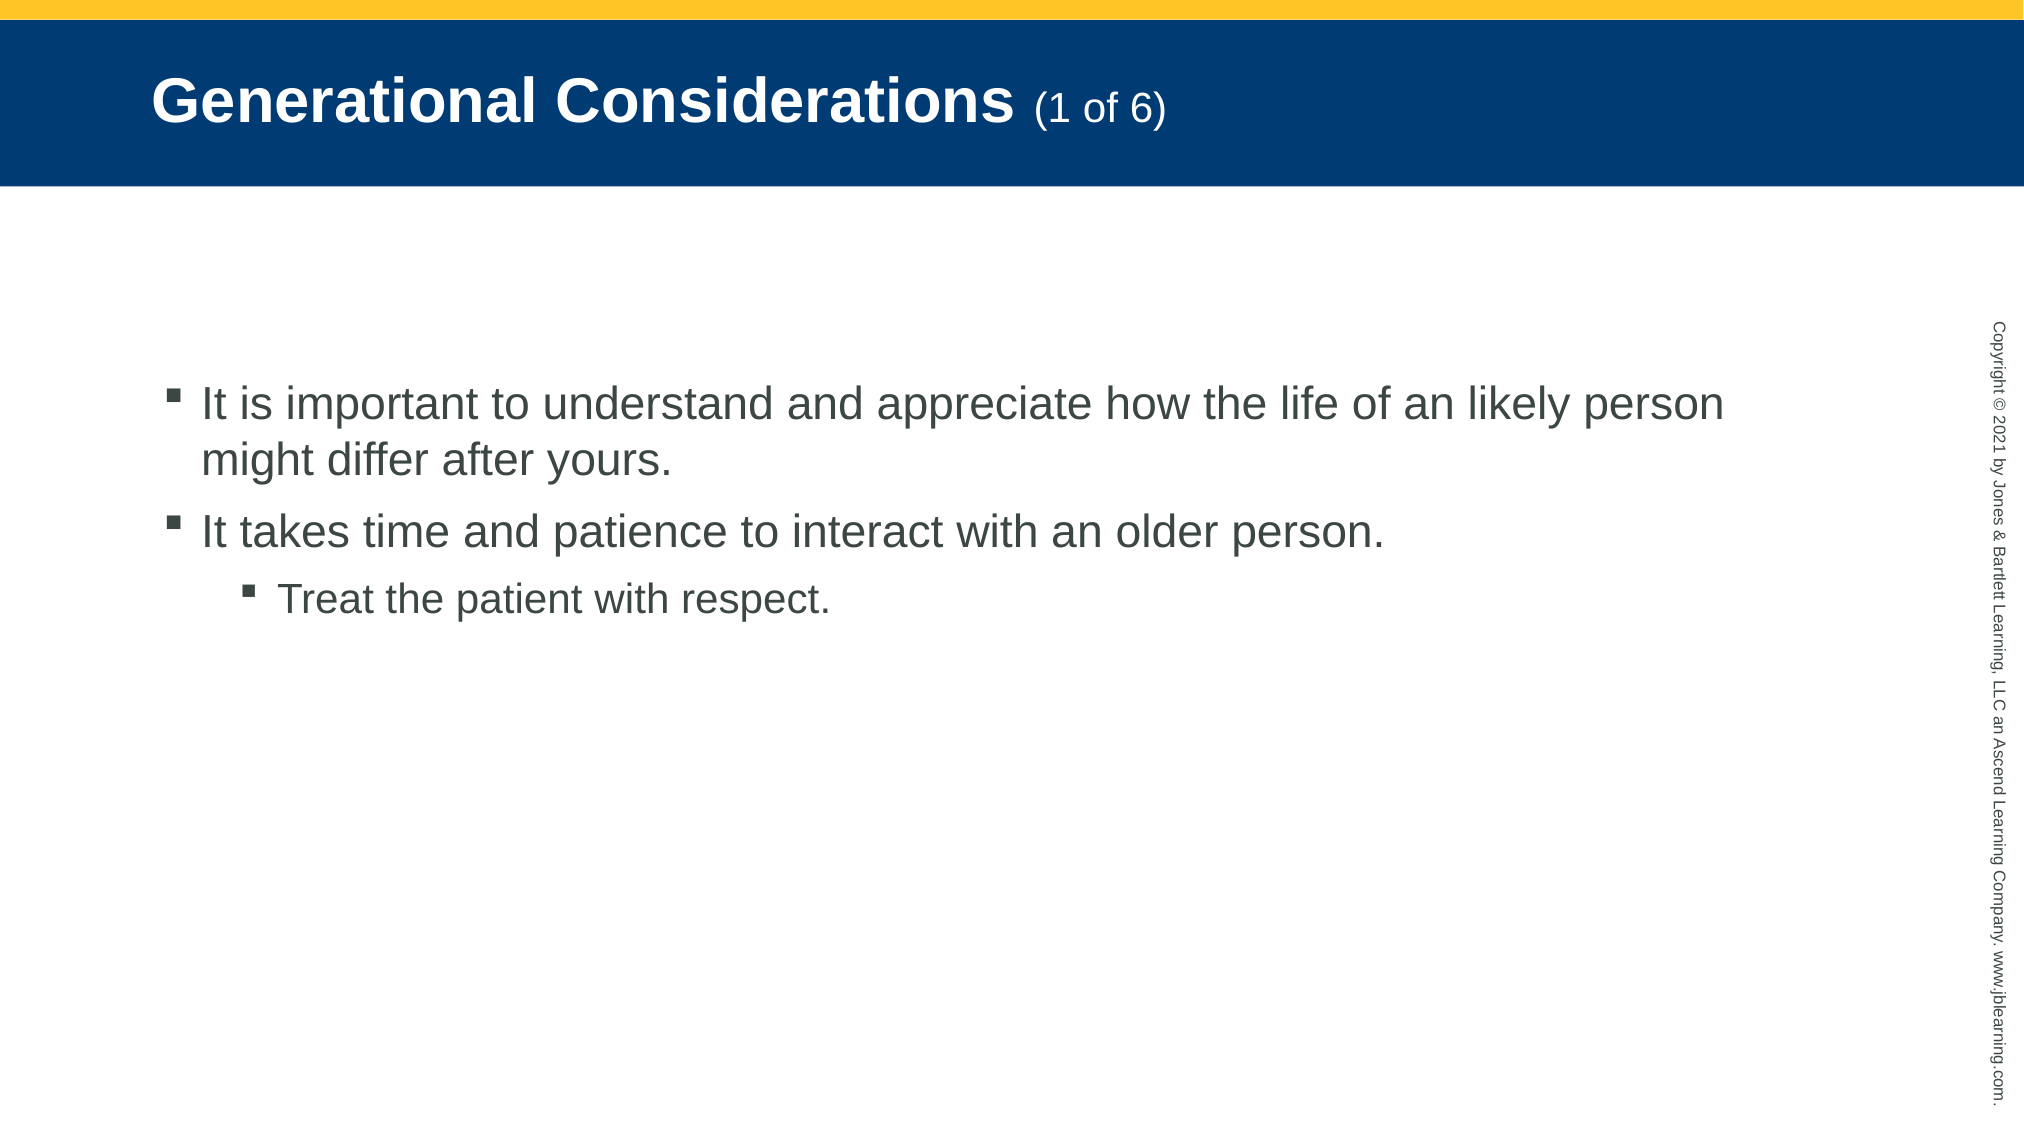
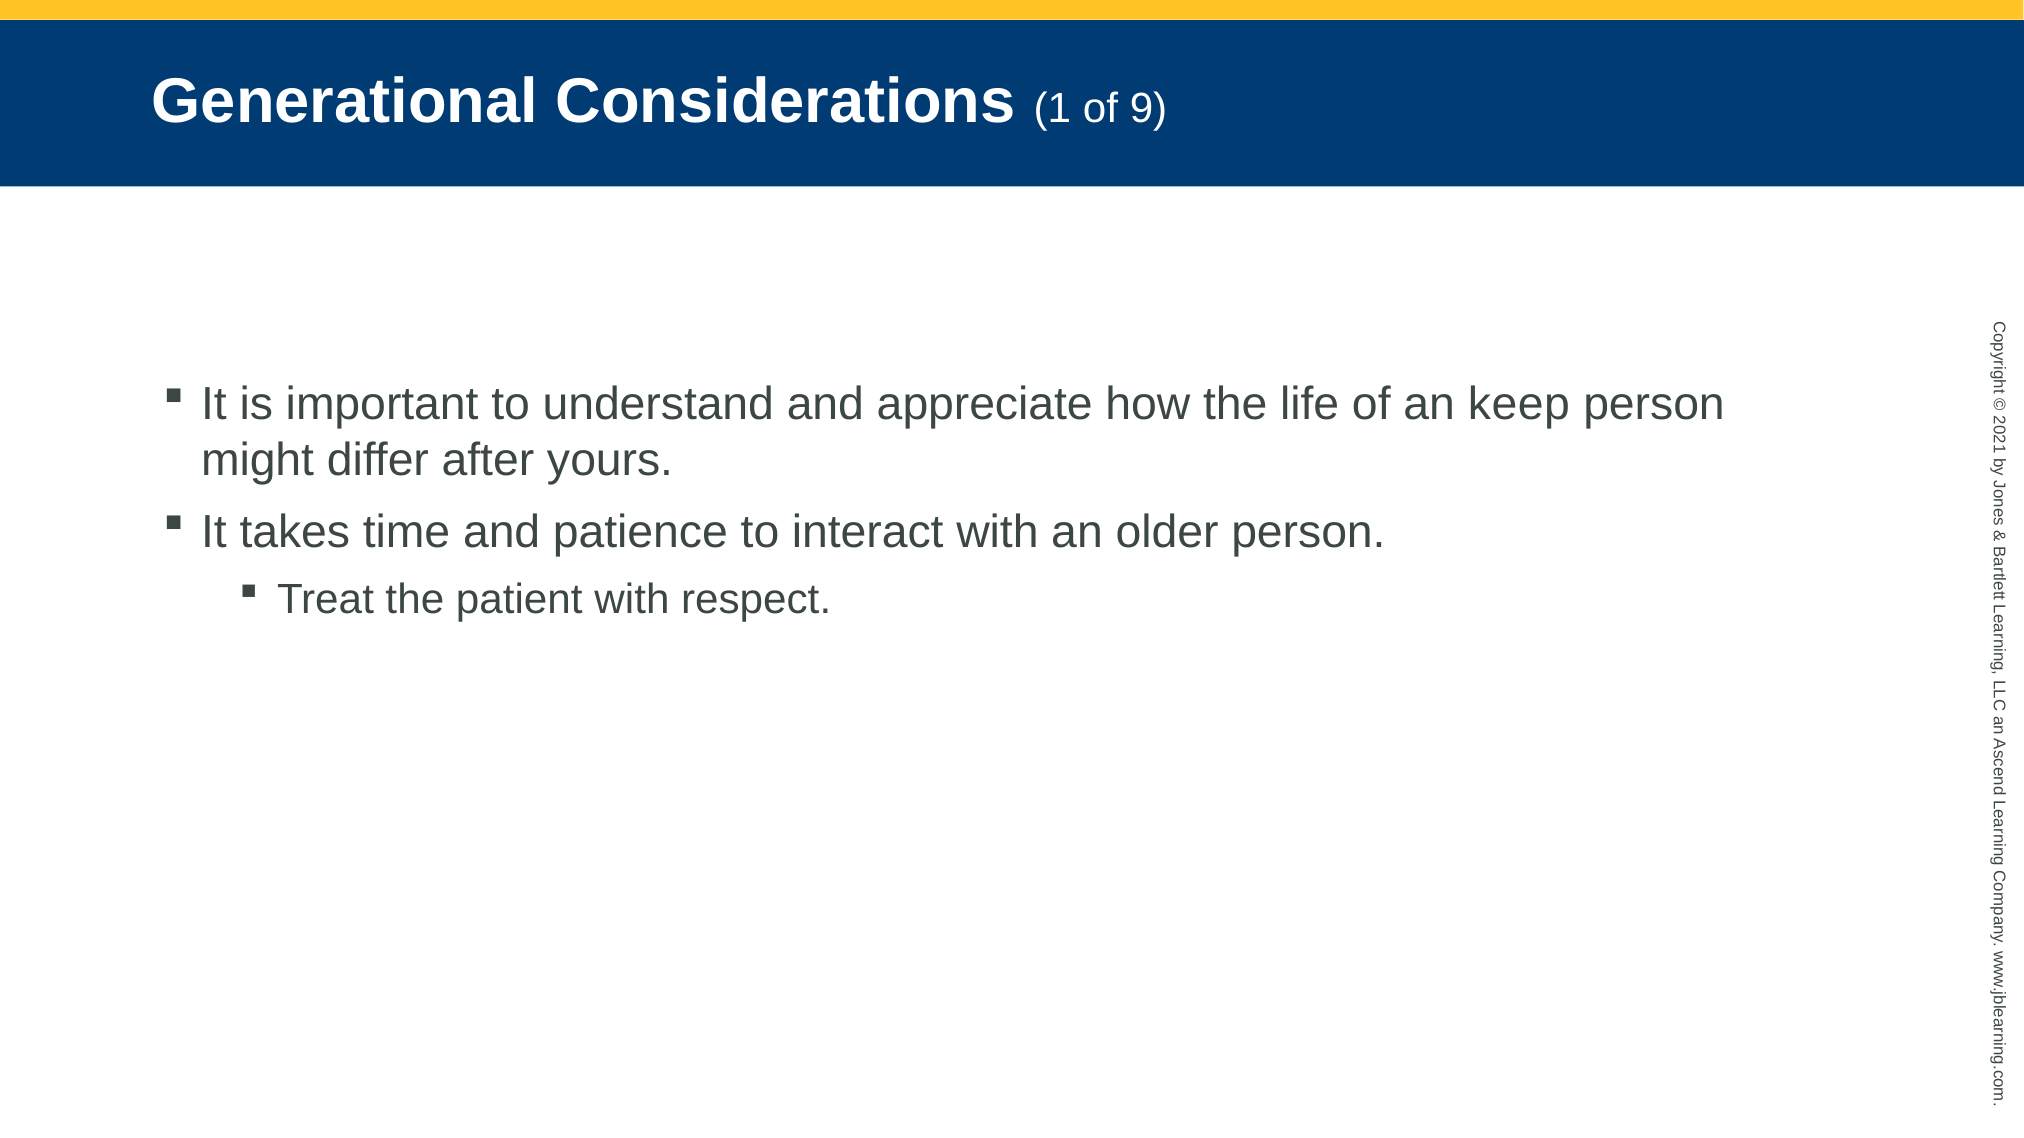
6: 6 -> 9
likely: likely -> keep
